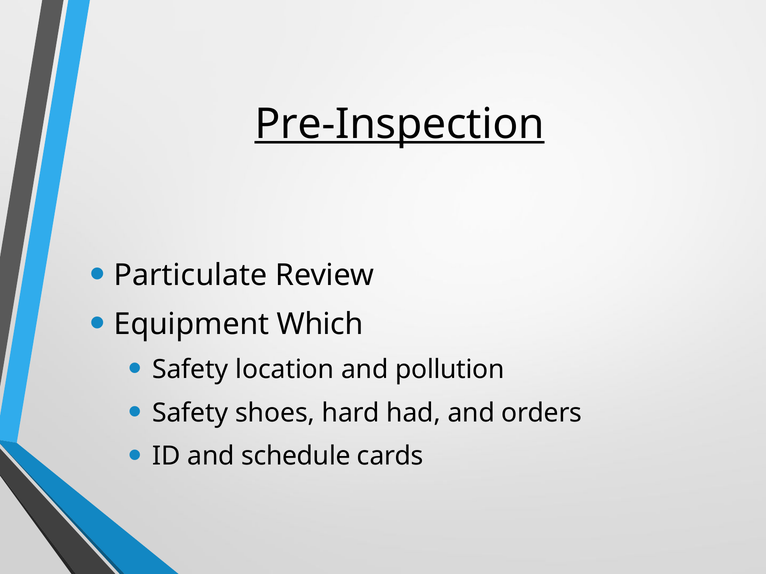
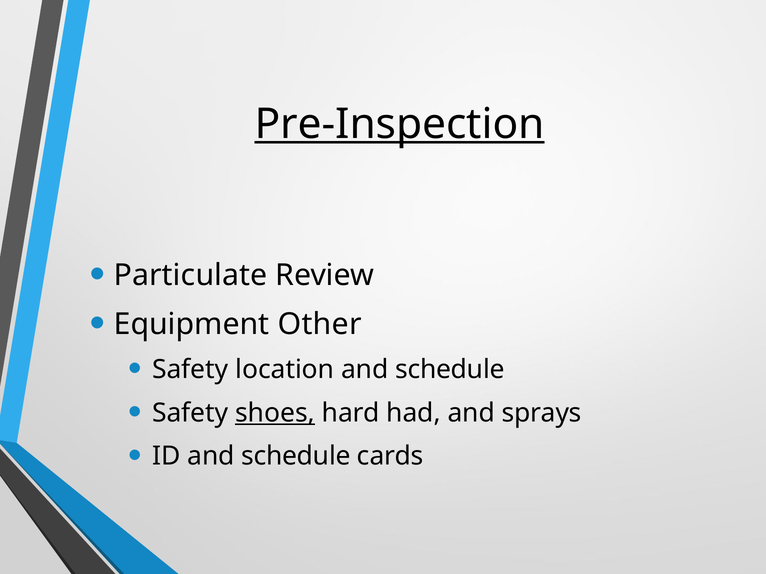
Which: Which -> Other
pollution at (450, 370): pollution -> schedule
shoes underline: none -> present
orders: orders -> sprays
